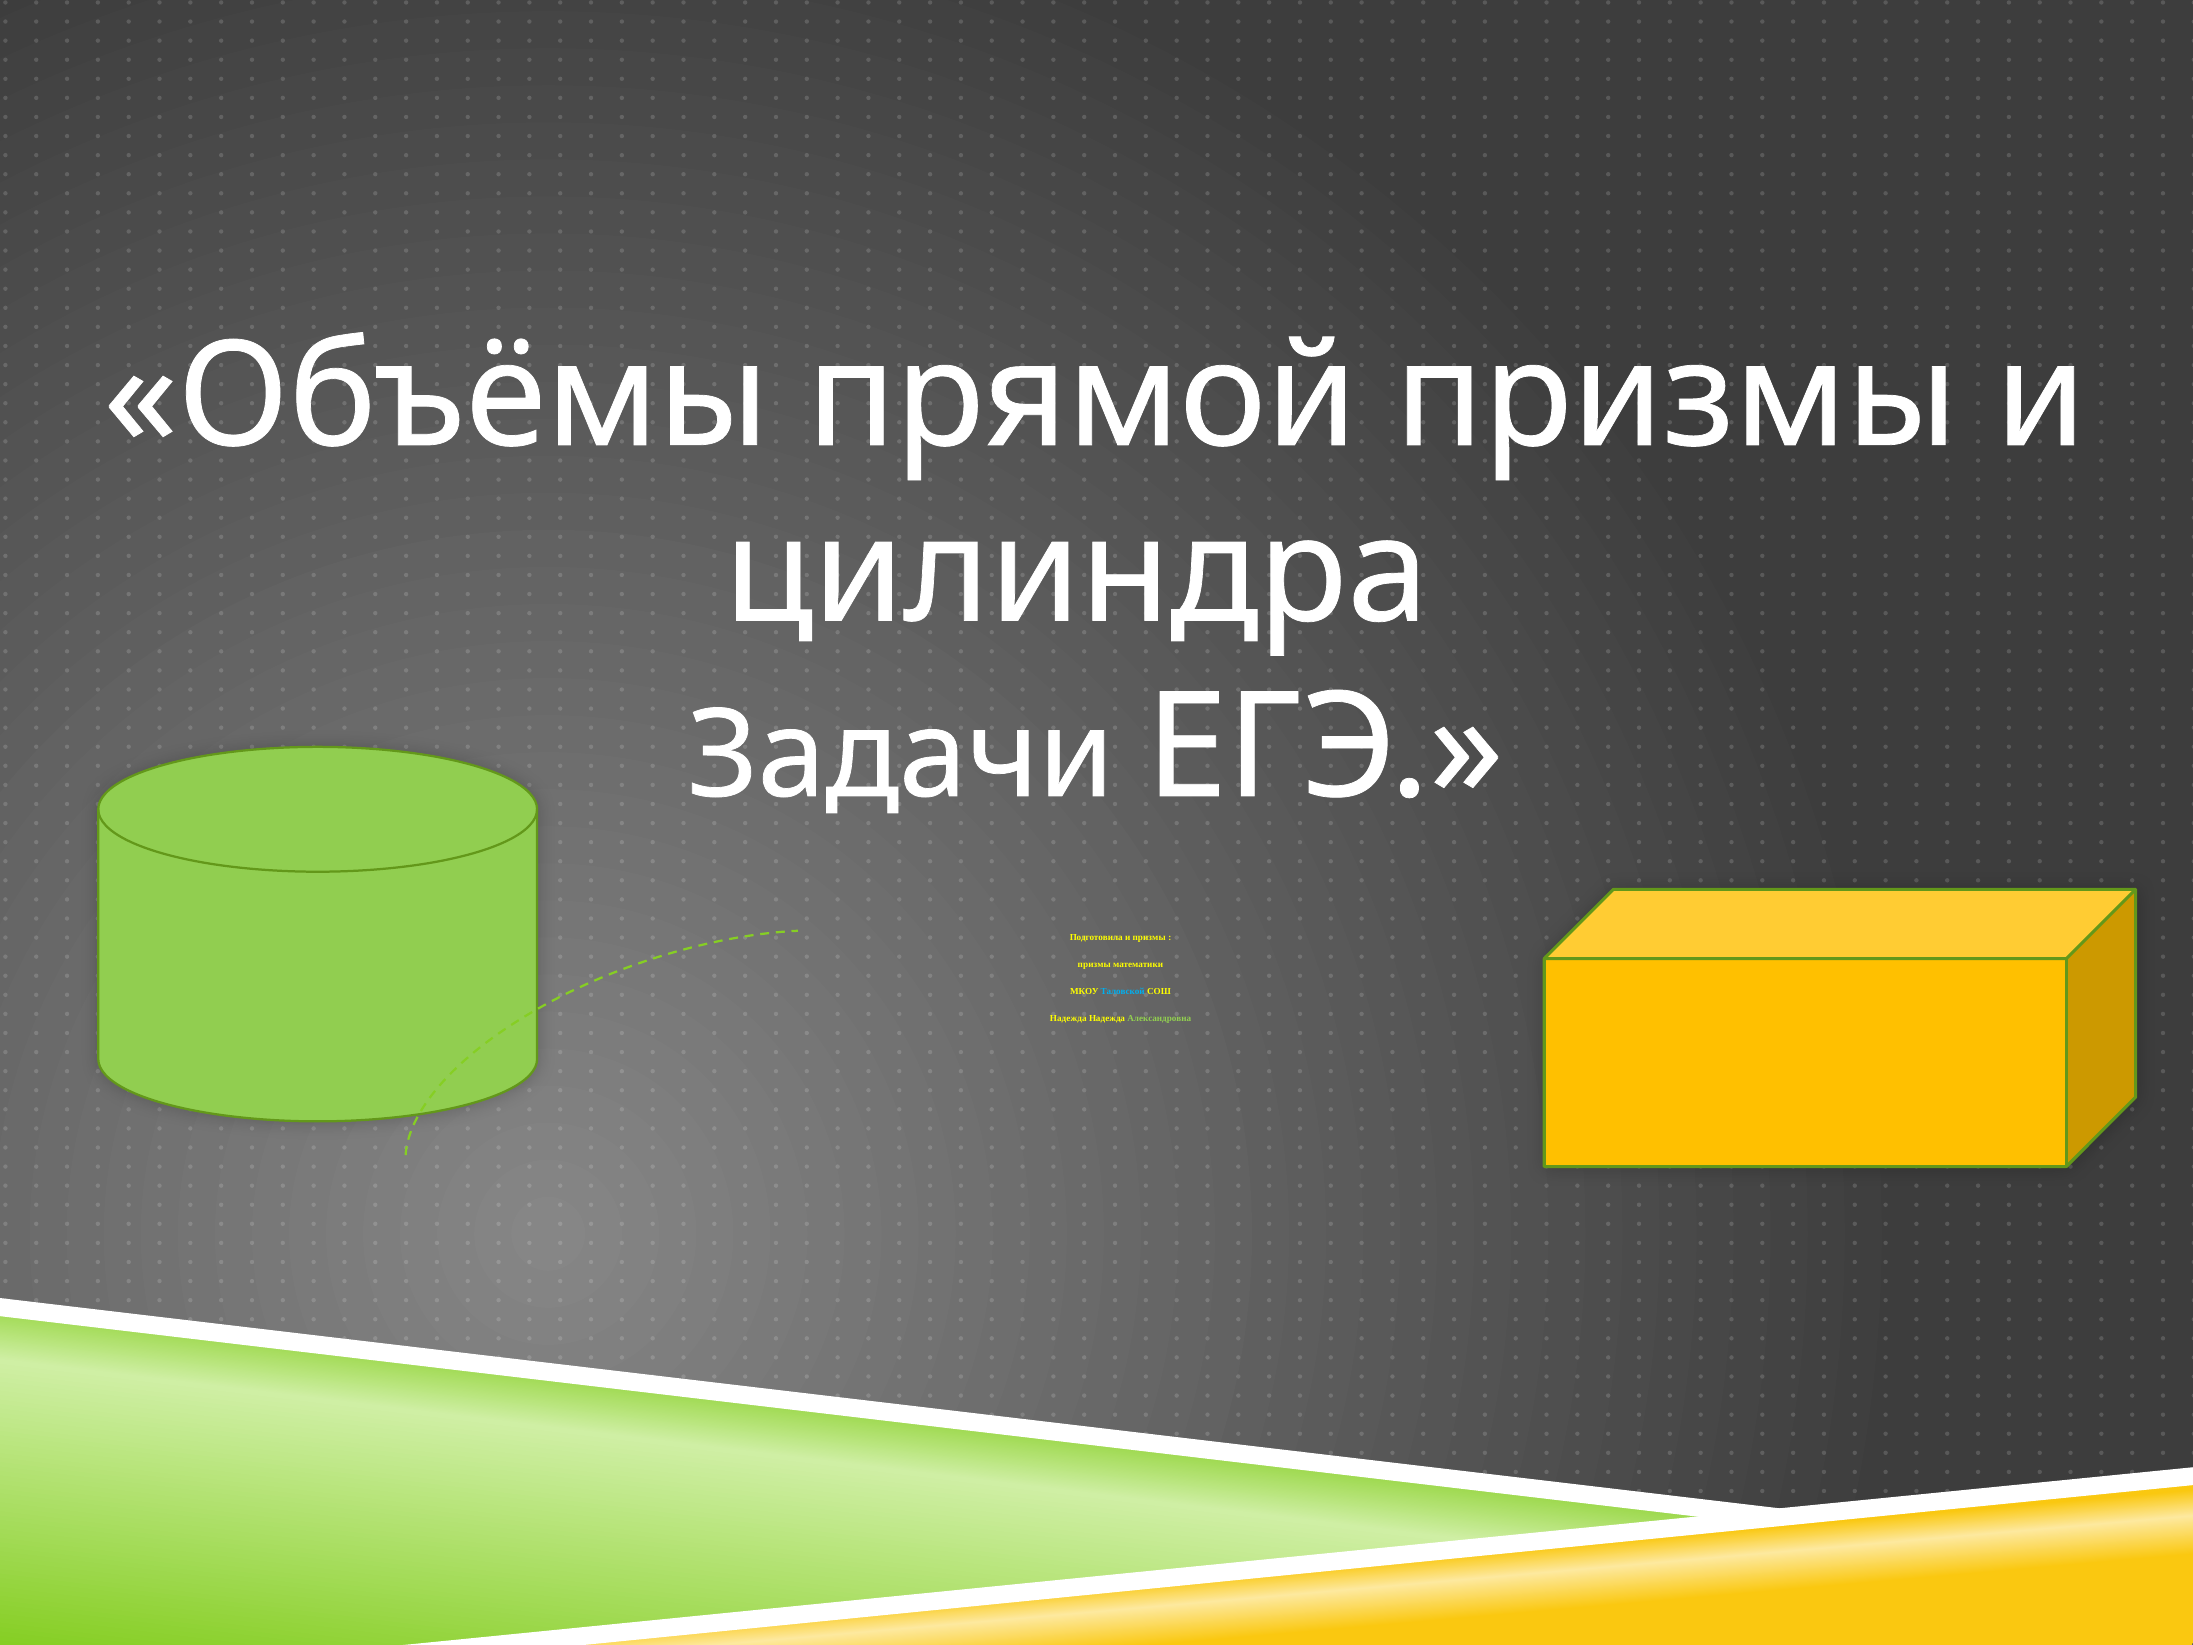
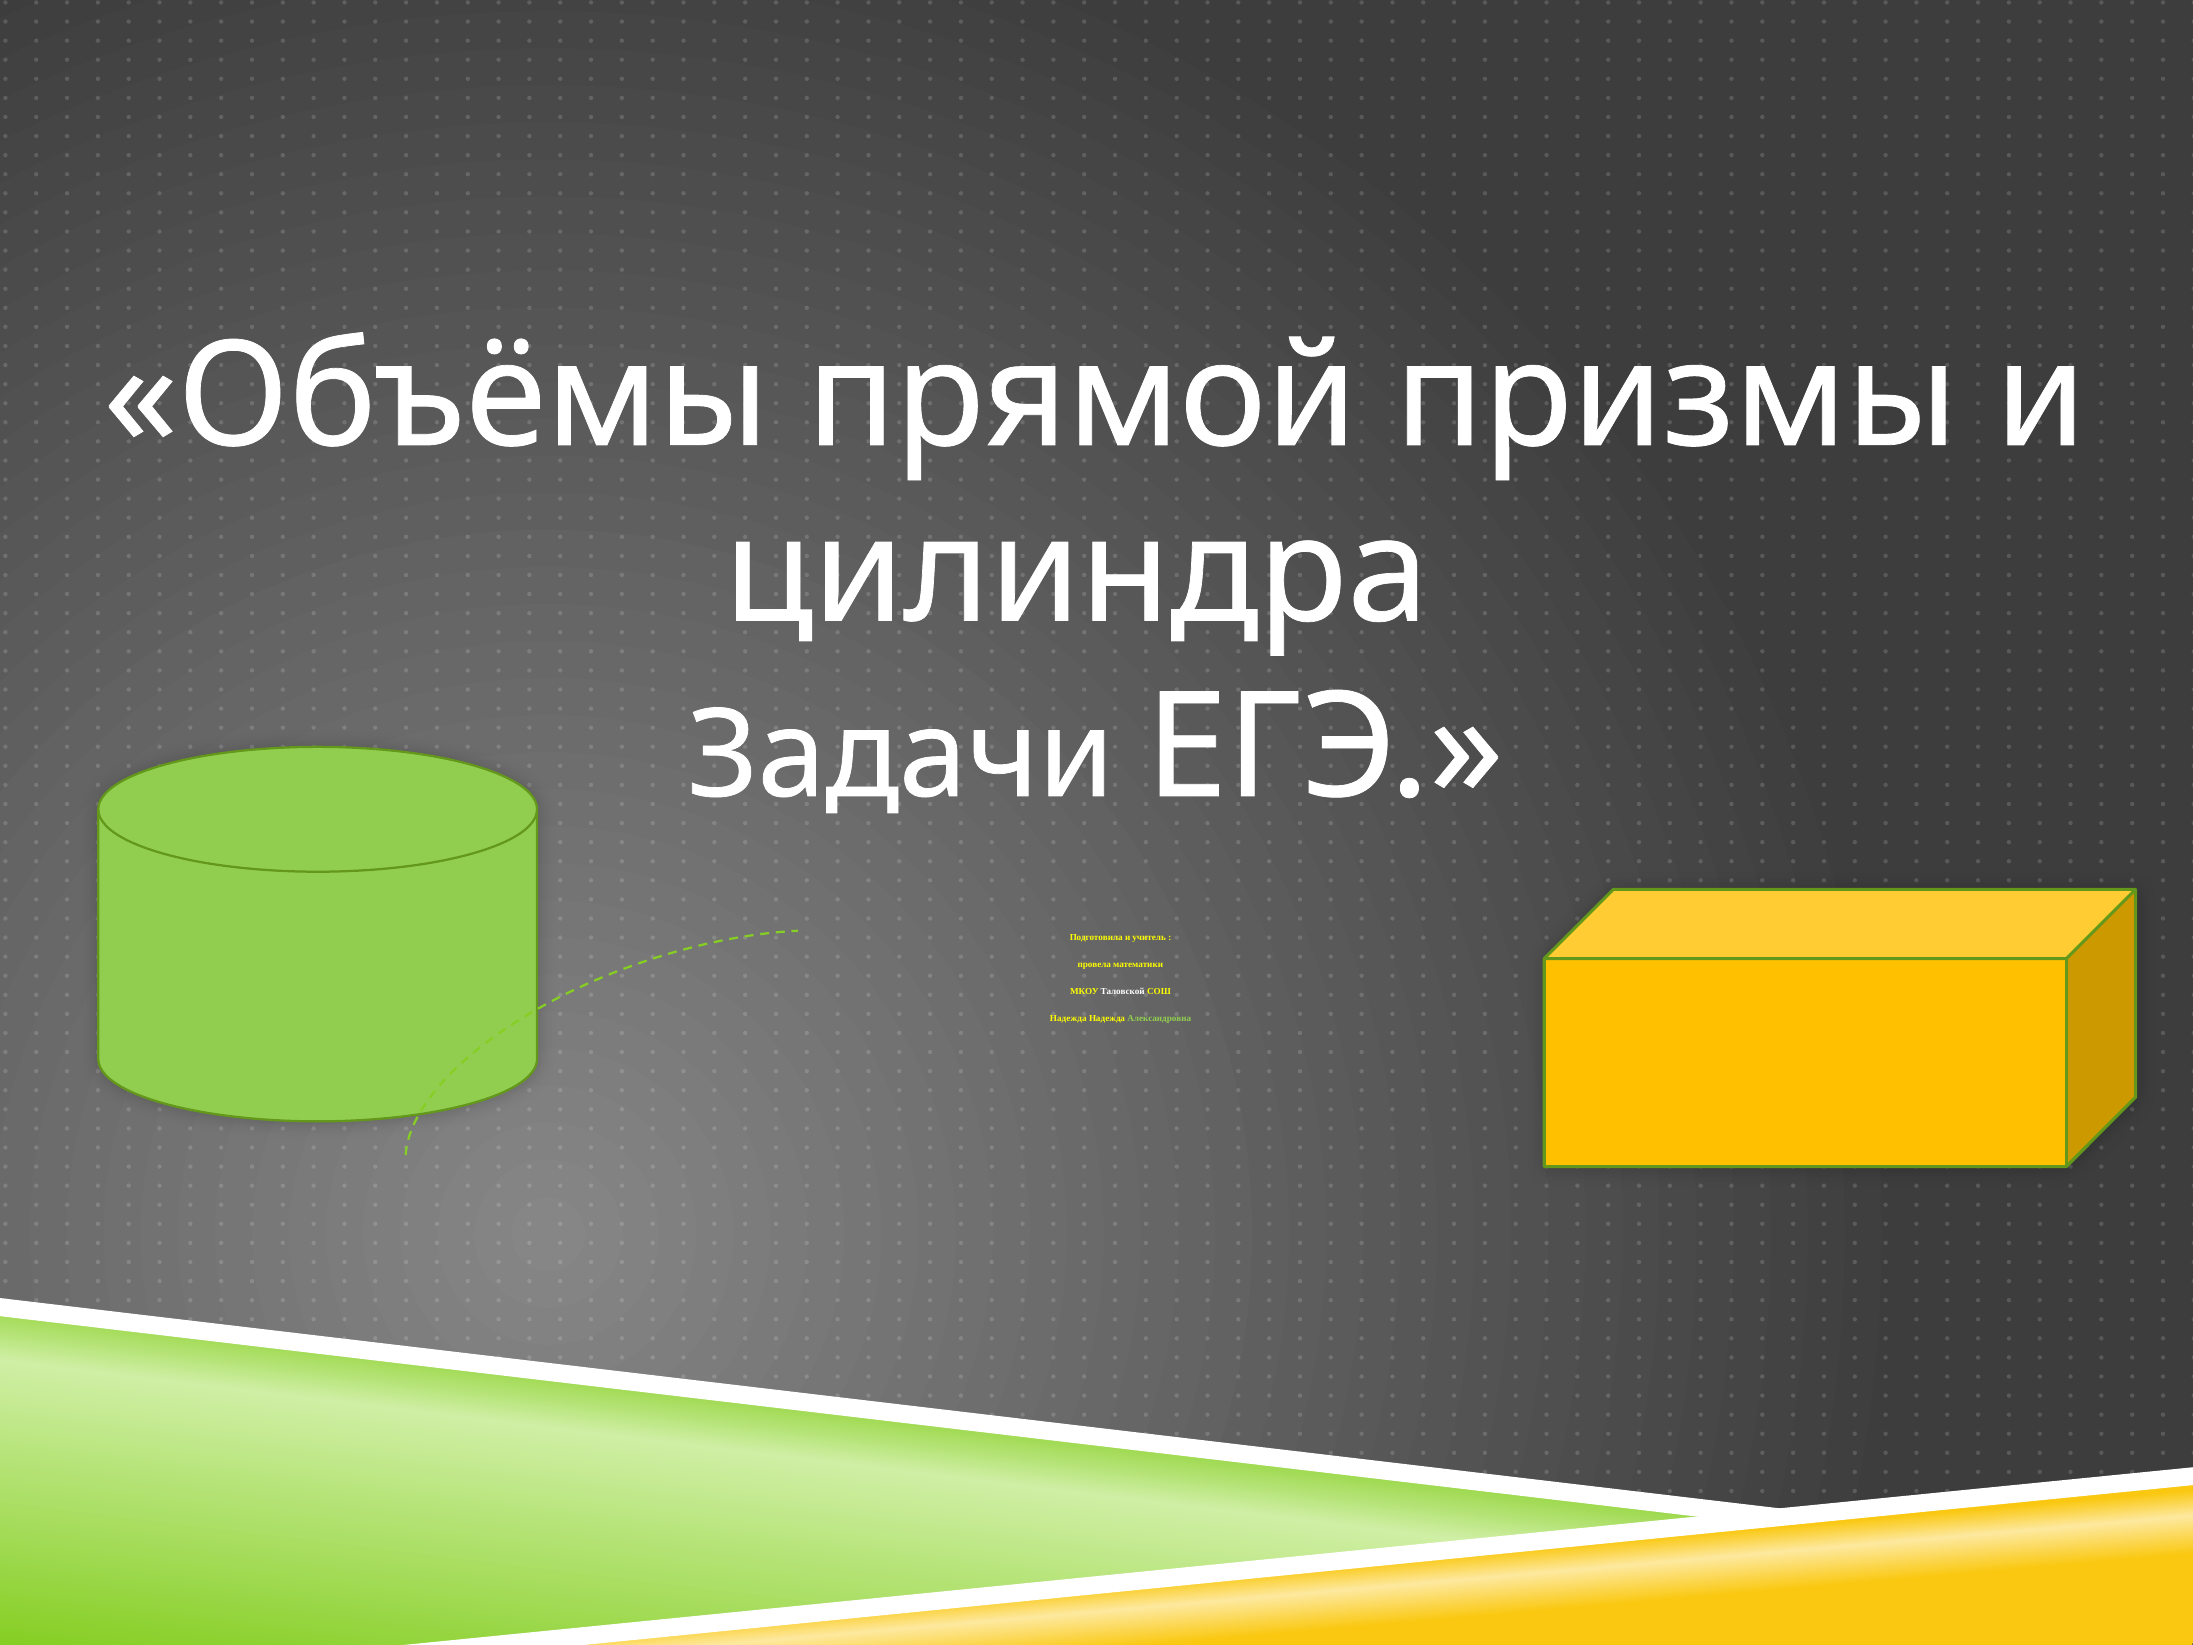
и призмы: призмы -> учитель
призмы at (1094, 964): призмы -> провела
Таловской colour: light blue -> white
